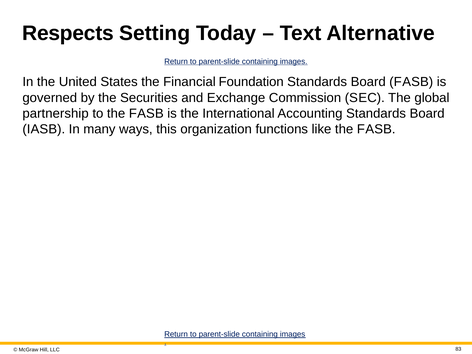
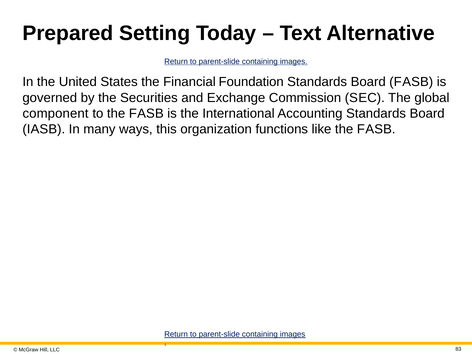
Respects: Respects -> Prepared
partnership: partnership -> component
